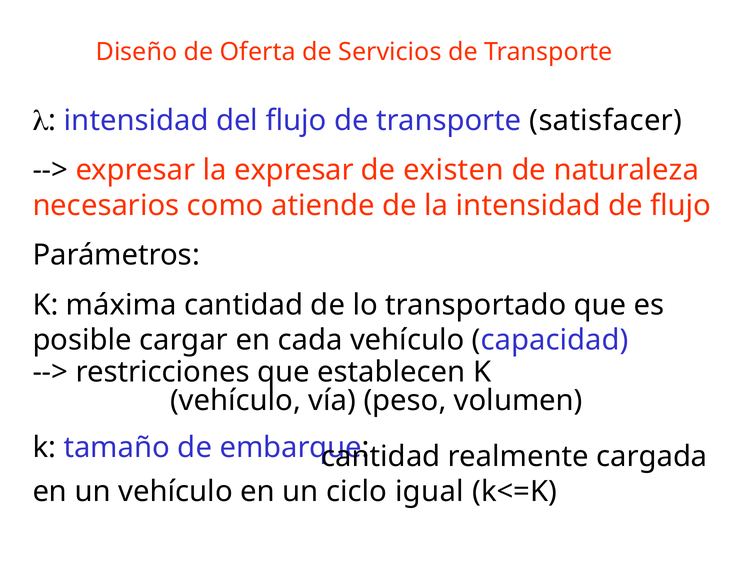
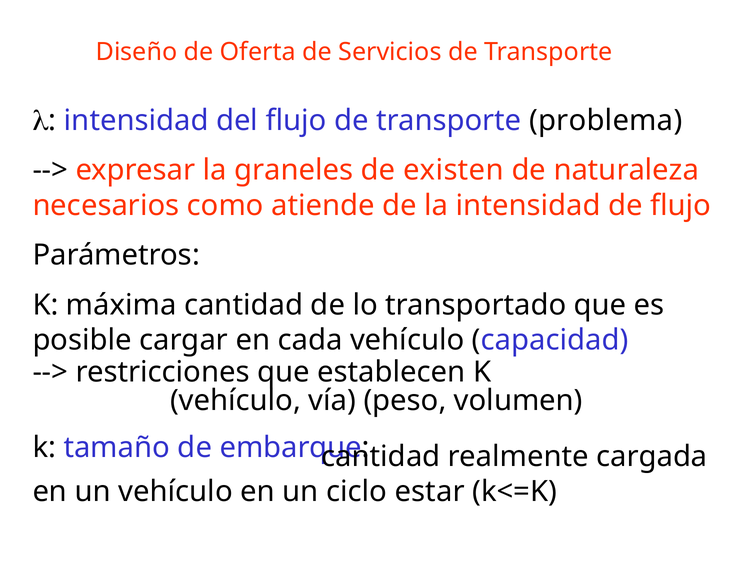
satisfacer: satisfacer -> problema
la expresar: expresar -> graneles
igual: igual -> estar
